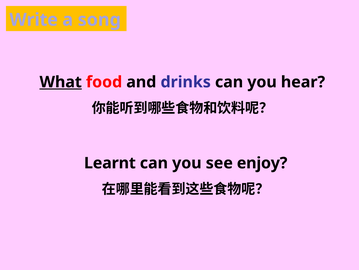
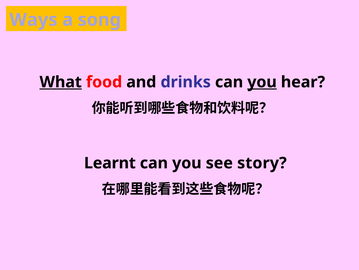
Write: Write -> Ways
you at (262, 82) underline: none -> present
enjoy: enjoy -> story
